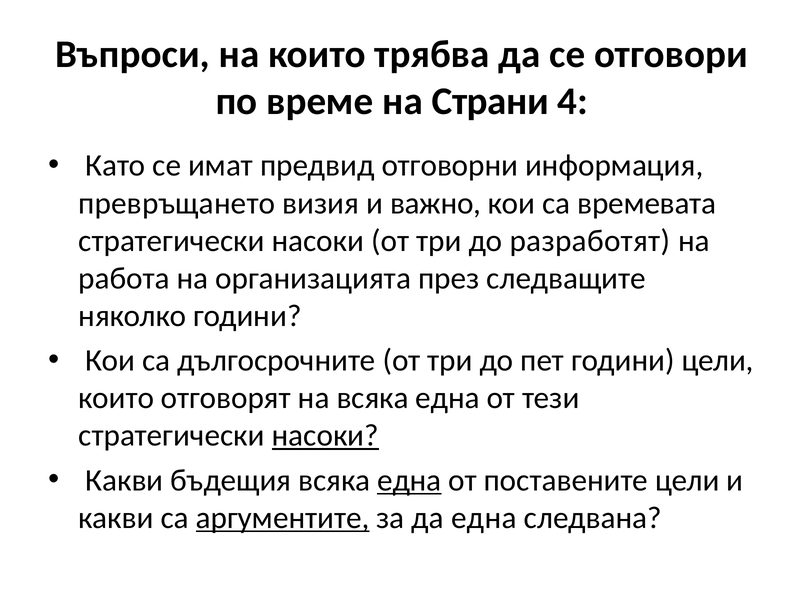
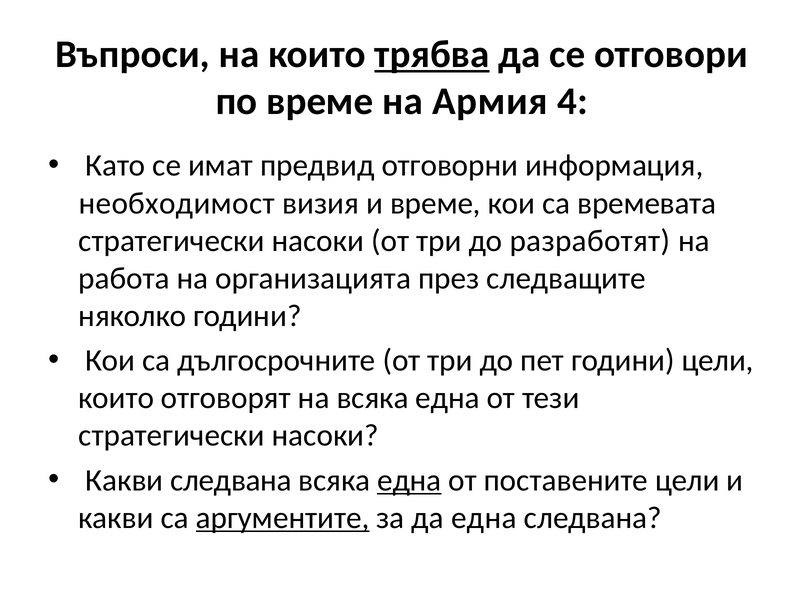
трябва underline: none -> present
Страни: Страни -> Армия
превръщането: превръщането -> необходимост
и важно: важно -> време
насоки at (325, 436) underline: present -> none
Какви бъдещия: бъдещия -> следвана
